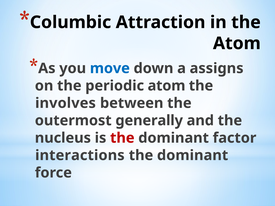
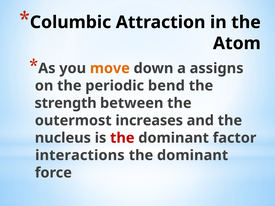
move colour: blue -> orange
periodic atom: atom -> bend
involves: involves -> strength
generally: generally -> increases
